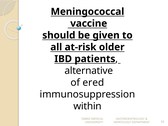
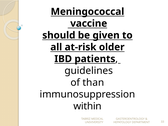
alternative: alternative -> guidelines
ered: ered -> than
